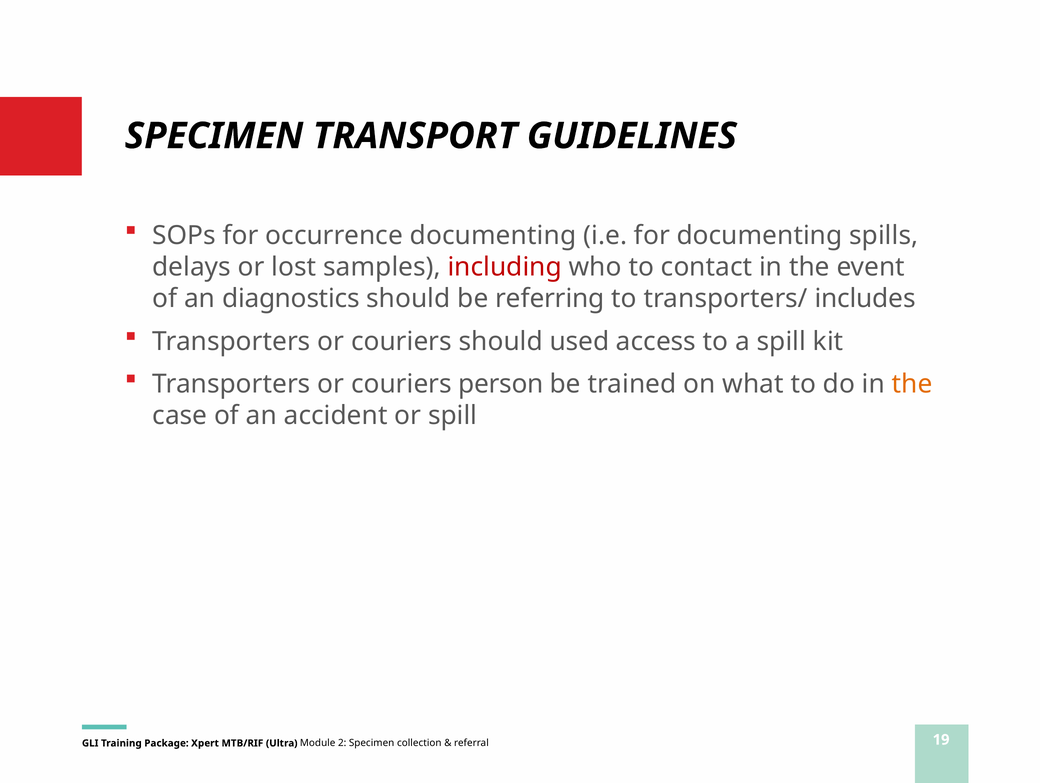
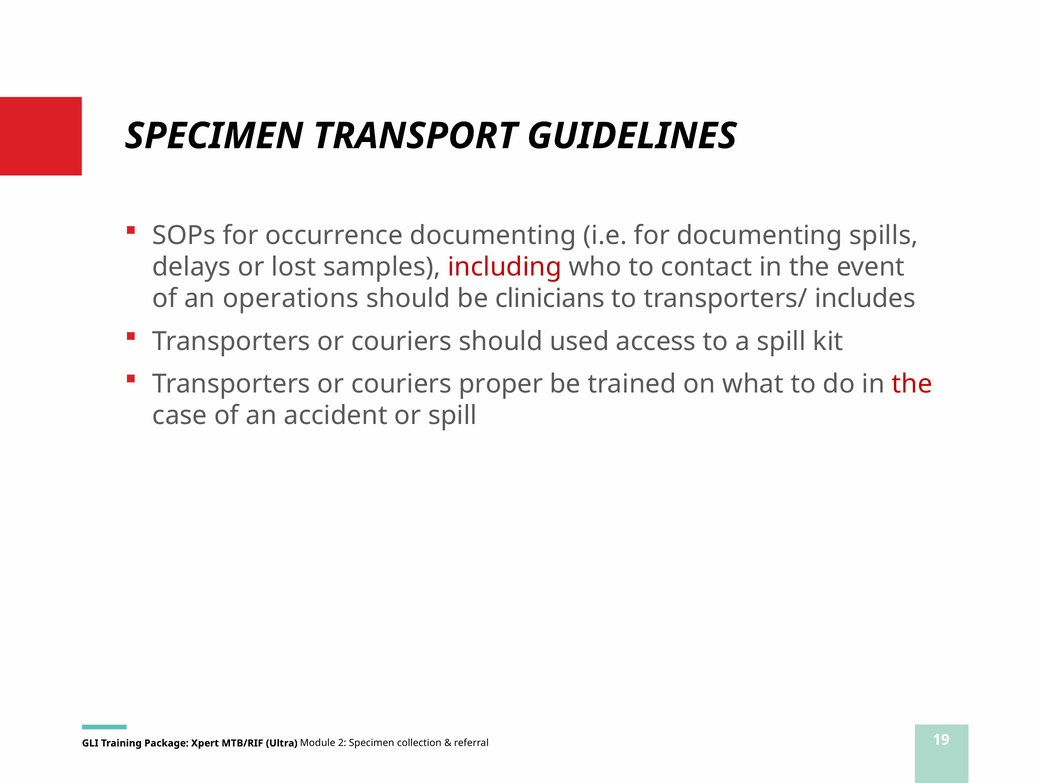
diagnostics: diagnostics -> operations
referring: referring -> clinicians
person: person -> proper
the at (912, 384) colour: orange -> red
